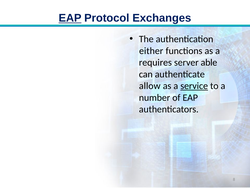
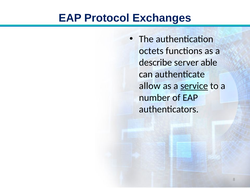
EAP at (70, 18) underline: present -> none
either: either -> octets
requires: requires -> describe
